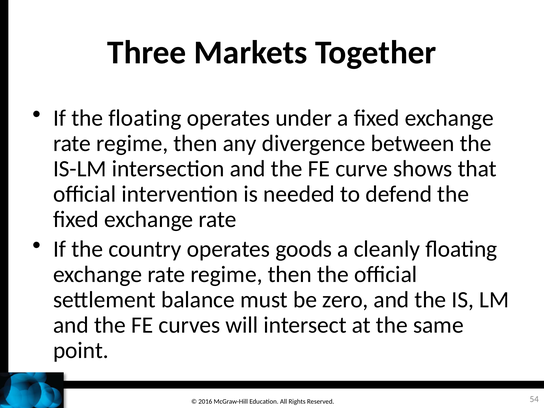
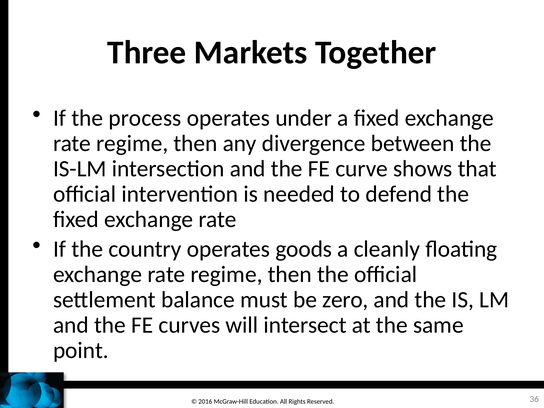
the floating: floating -> process
54: 54 -> 36
